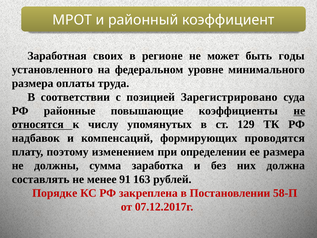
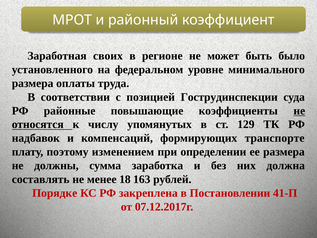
годы: годы -> было
Зарегистрировано: Зарегистрировано -> Гострудинспекции
проводятся: проводятся -> транспорте
91: 91 -> 18
58-П: 58-П -> 41-П
